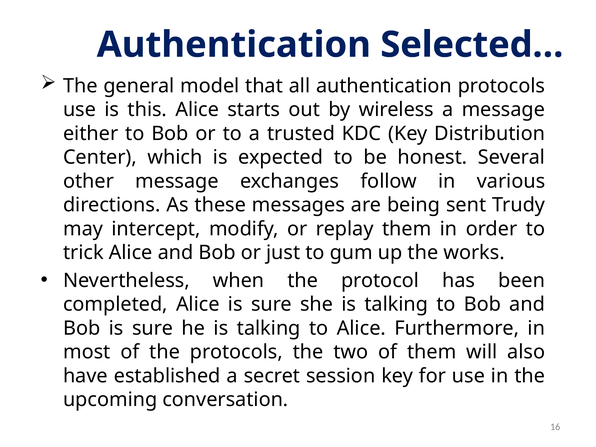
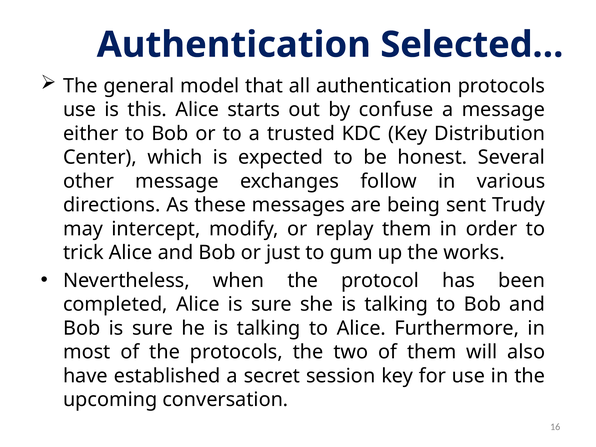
wireless: wireless -> confuse
